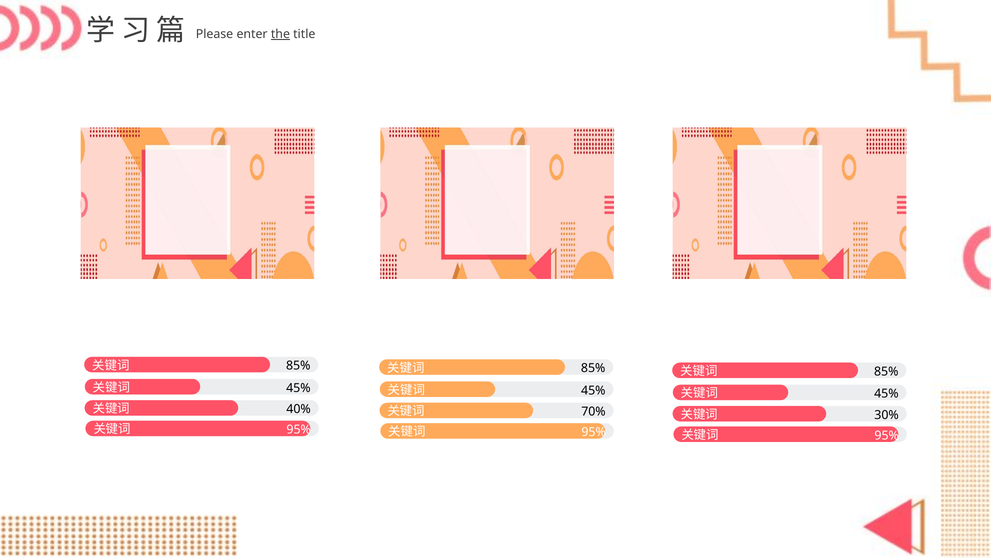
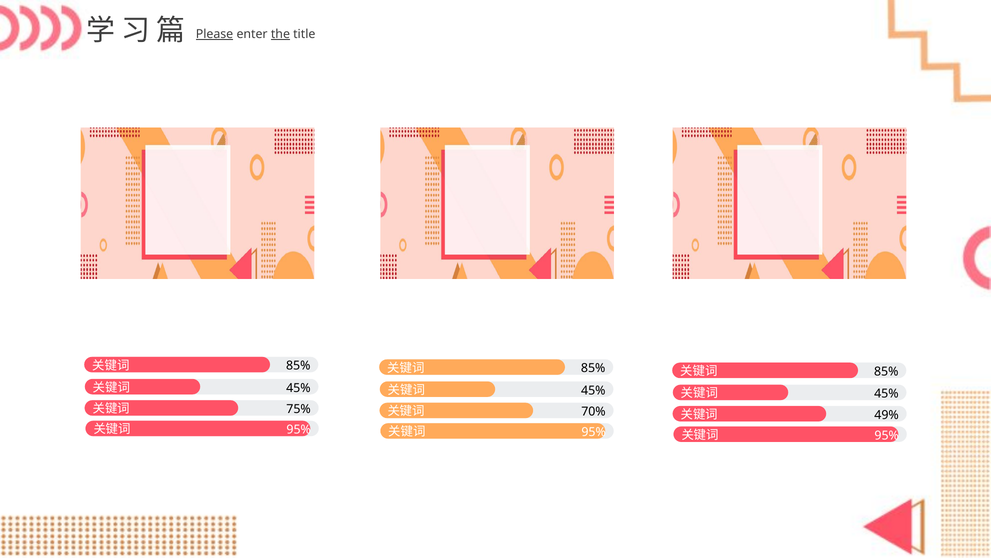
Please underline: none -> present
40%: 40% -> 75%
30%: 30% -> 49%
